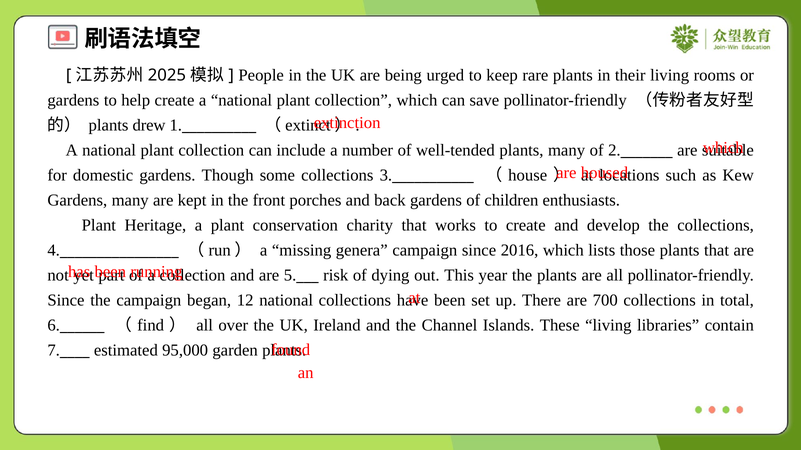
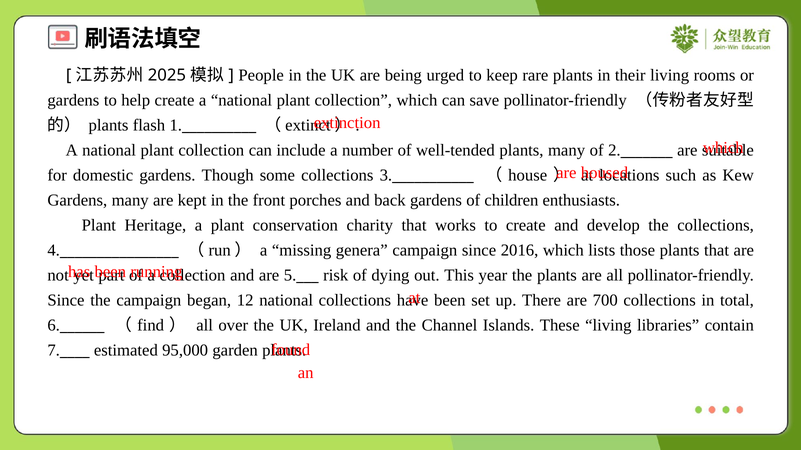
drew: drew -> flash
